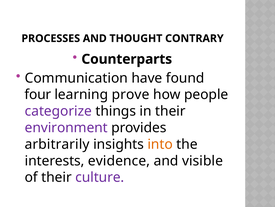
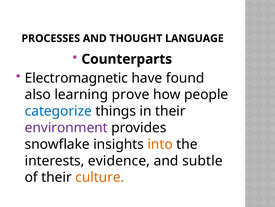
CONTRARY: CONTRARY -> LANGUAGE
Communication: Communication -> Electromagnetic
four: four -> also
categorize colour: purple -> blue
arbitrarily: arbitrarily -> snowflake
visible: visible -> subtle
culture colour: purple -> orange
